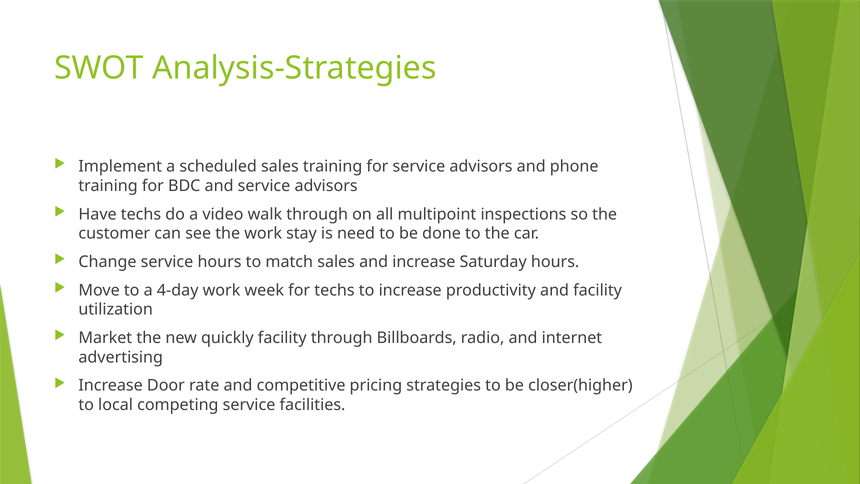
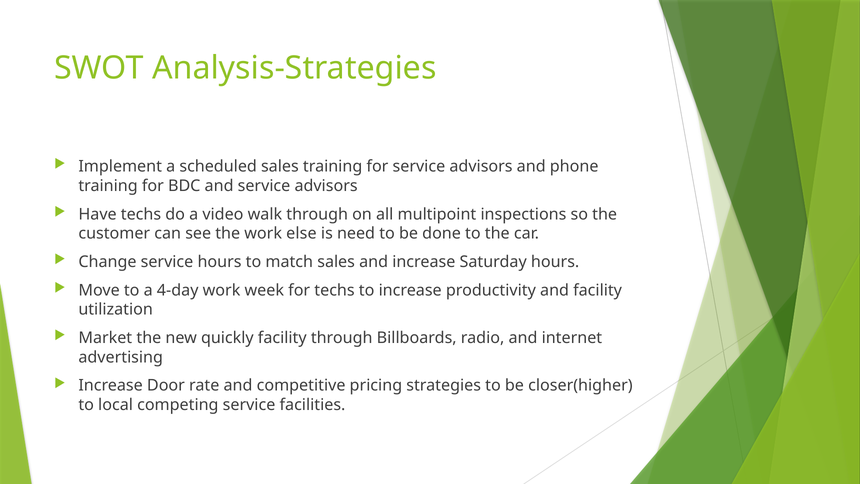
stay: stay -> else
